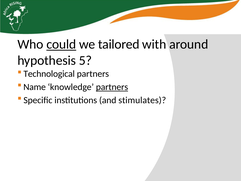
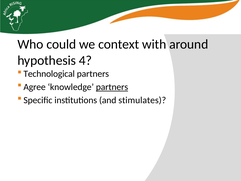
could underline: present -> none
tailored: tailored -> context
5: 5 -> 4
Name: Name -> Agree
